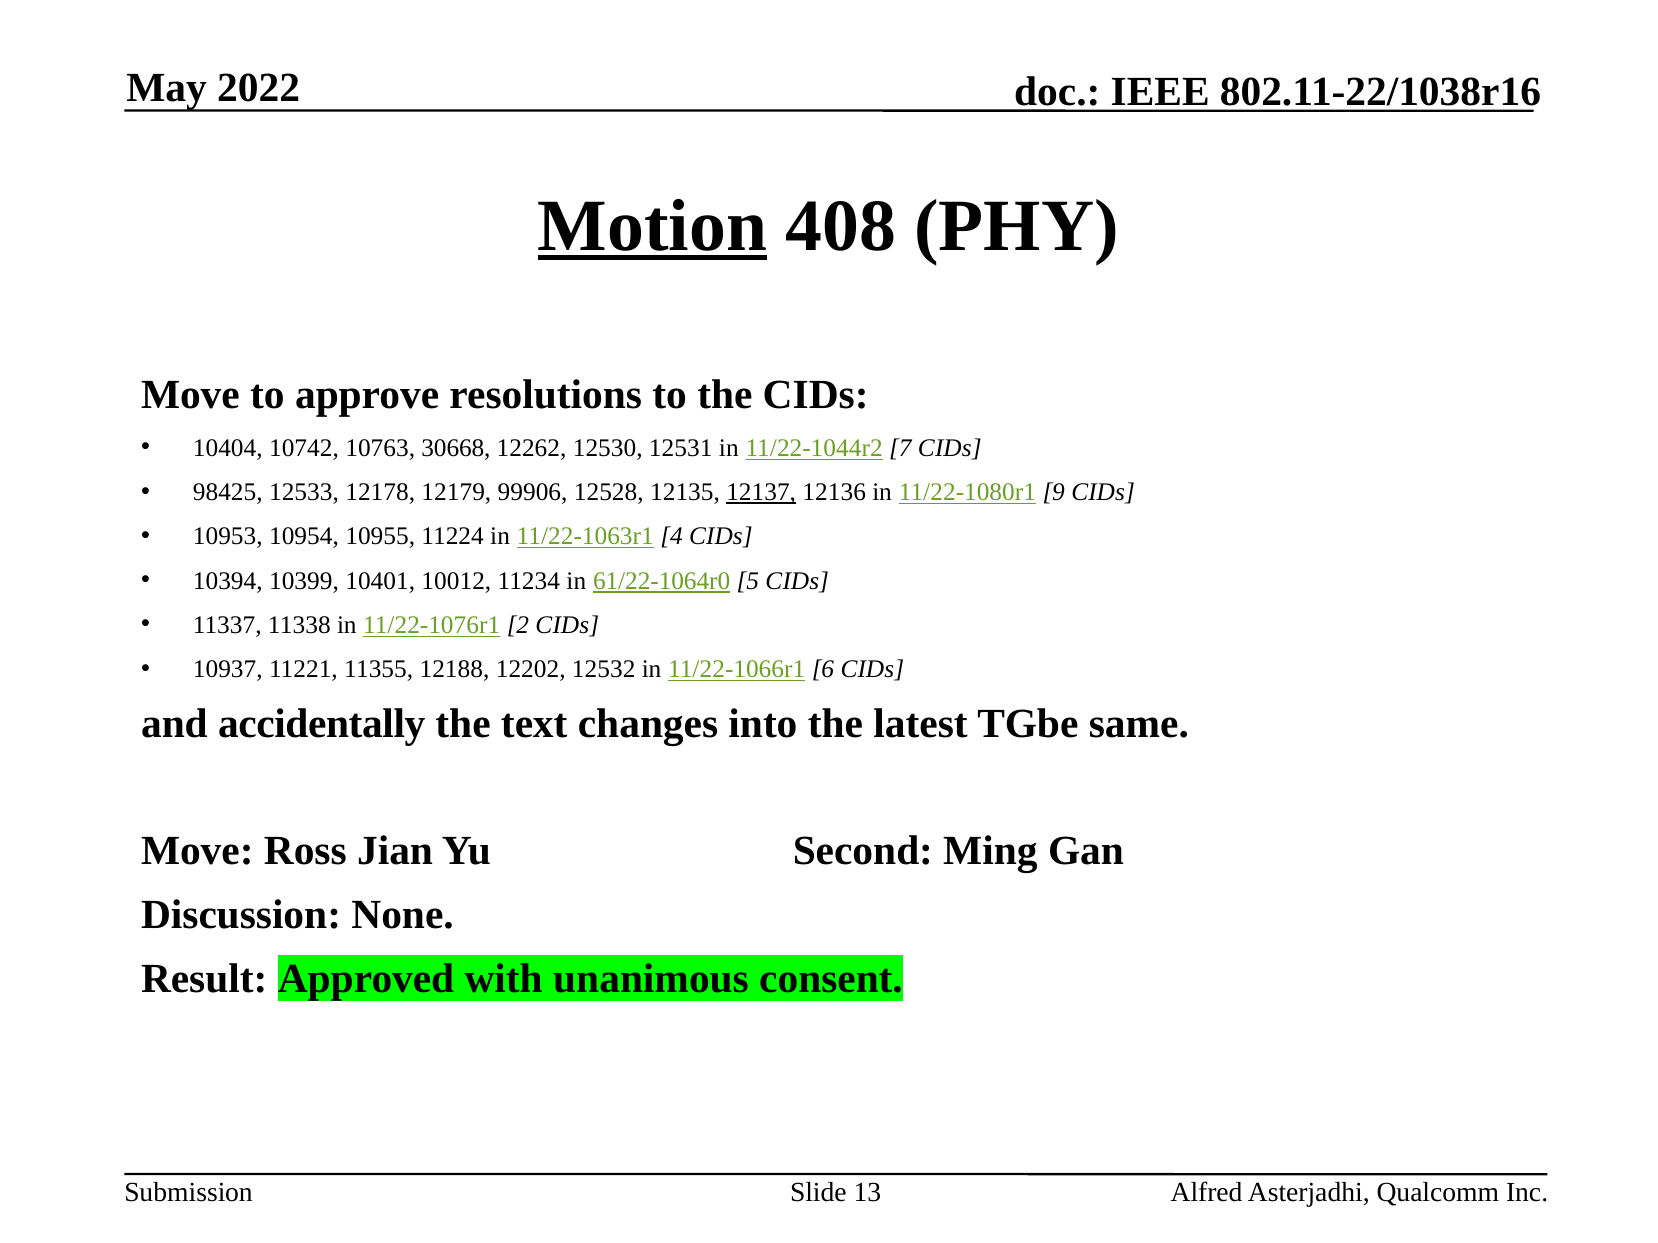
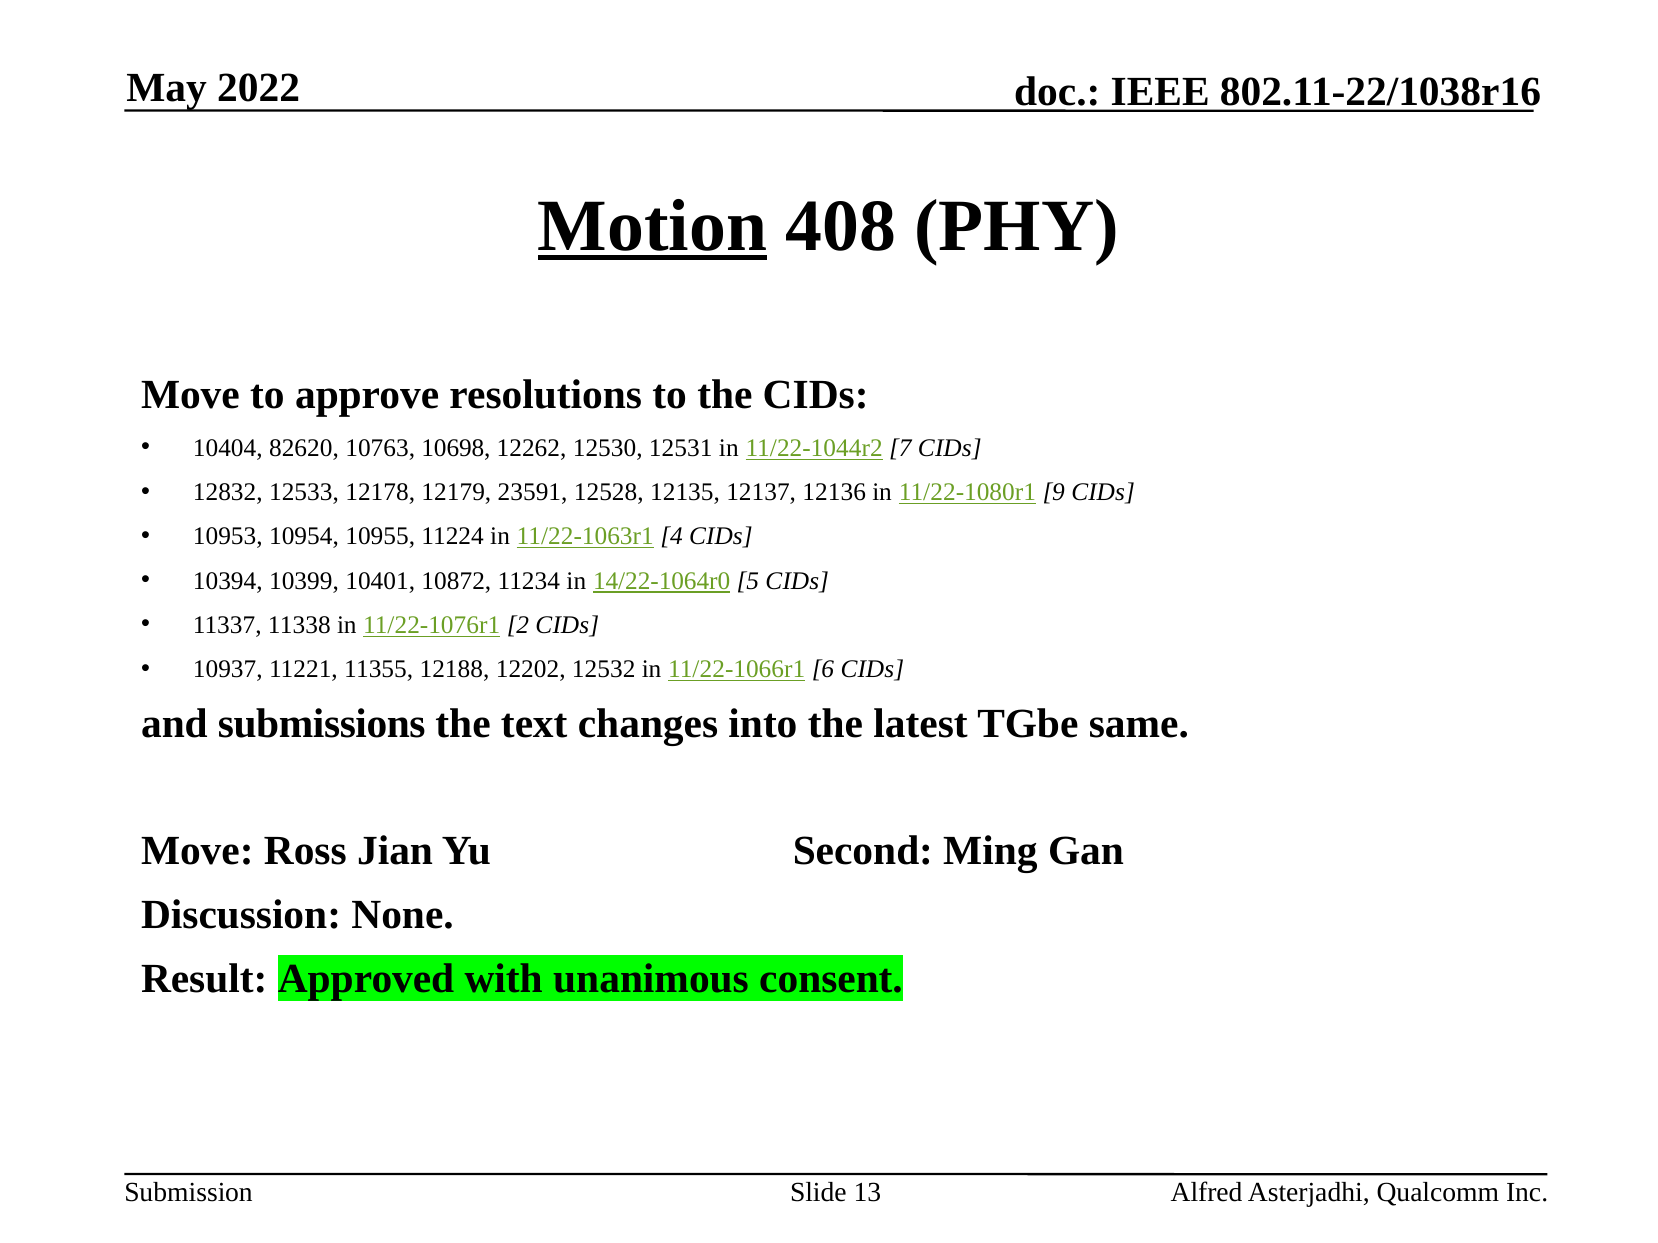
10742: 10742 -> 82620
30668: 30668 -> 10698
98425: 98425 -> 12832
99906: 99906 -> 23591
12137 underline: present -> none
10012: 10012 -> 10872
61/22-1064r0: 61/22-1064r0 -> 14/22-1064r0
accidentally: accidentally -> submissions
